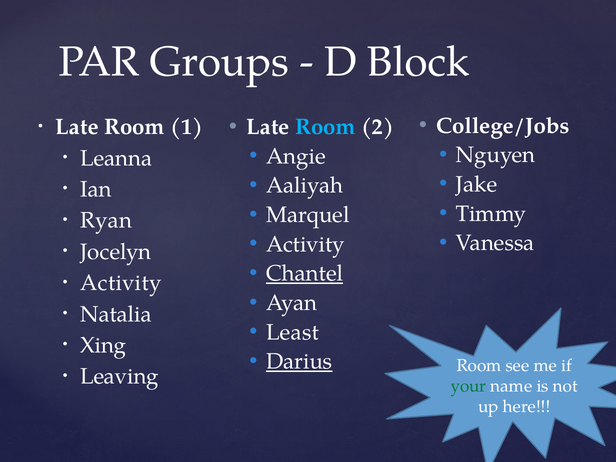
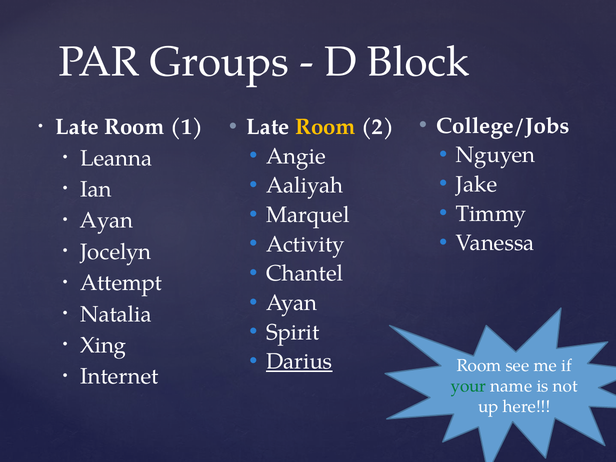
Room at (325, 127) colour: light blue -> yellow
Ryan at (106, 221): Ryan -> Ayan
Chantel underline: present -> none
Activity at (121, 283): Activity -> Attempt
Least: Least -> Spirit
Leaving: Leaving -> Internet
